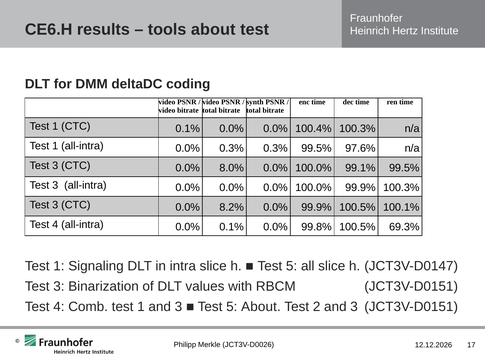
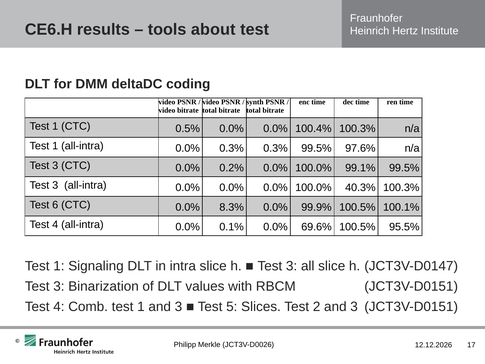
CTC 0.1%: 0.1% -> 0.5%
8.0%: 8.0% -> 0.2%
100.0% 99.9%: 99.9% -> 40.3%
3 at (55, 205): 3 -> 6
8.2%: 8.2% -> 8.3%
99.8%: 99.8% -> 69.6%
69.3%: 69.3% -> 95.5%
5 at (292, 266): 5 -> 3
5 About: About -> Slices
